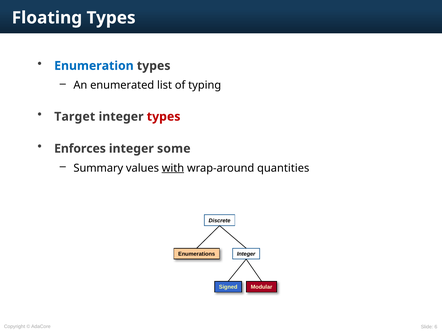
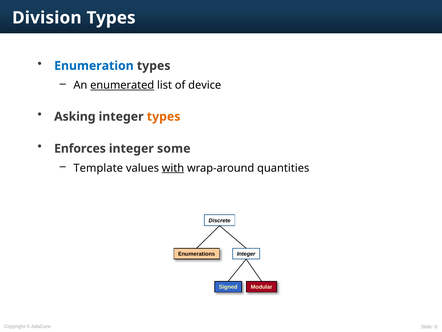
Floating: Floating -> Division
enumerated underline: none -> present
typing: typing -> device
Target: Target -> Asking
types at (164, 116) colour: red -> orange
Summary: Summary -> Template
